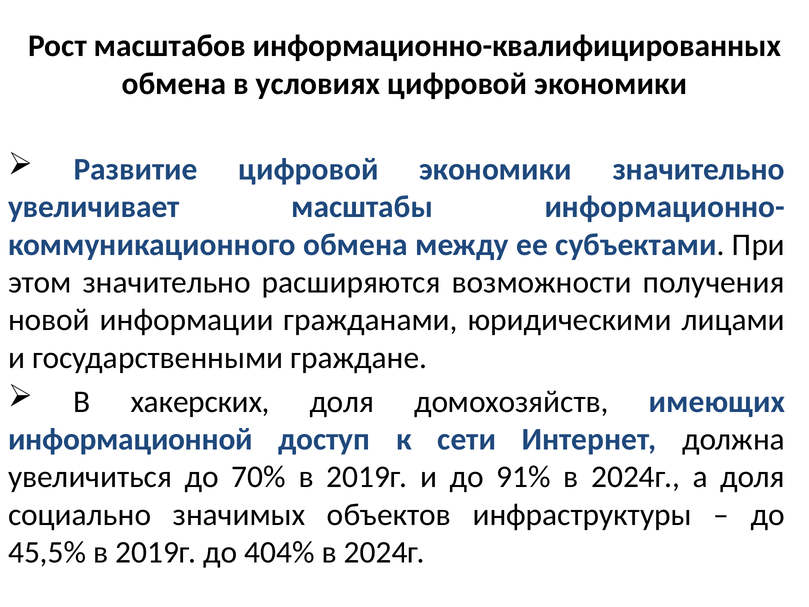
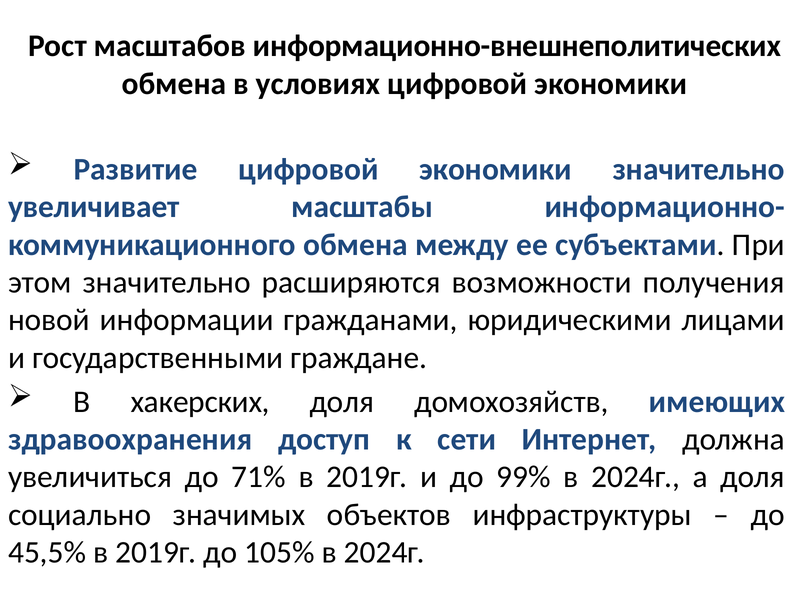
информационно-квалифицированных: информационно-квалифицированных -> информационно-внешнеполитических
информационной: информационной -> здравоохранения
70%: 70% -> 71%
91%: 91% -> 99%
404%: 404% -> 105%
